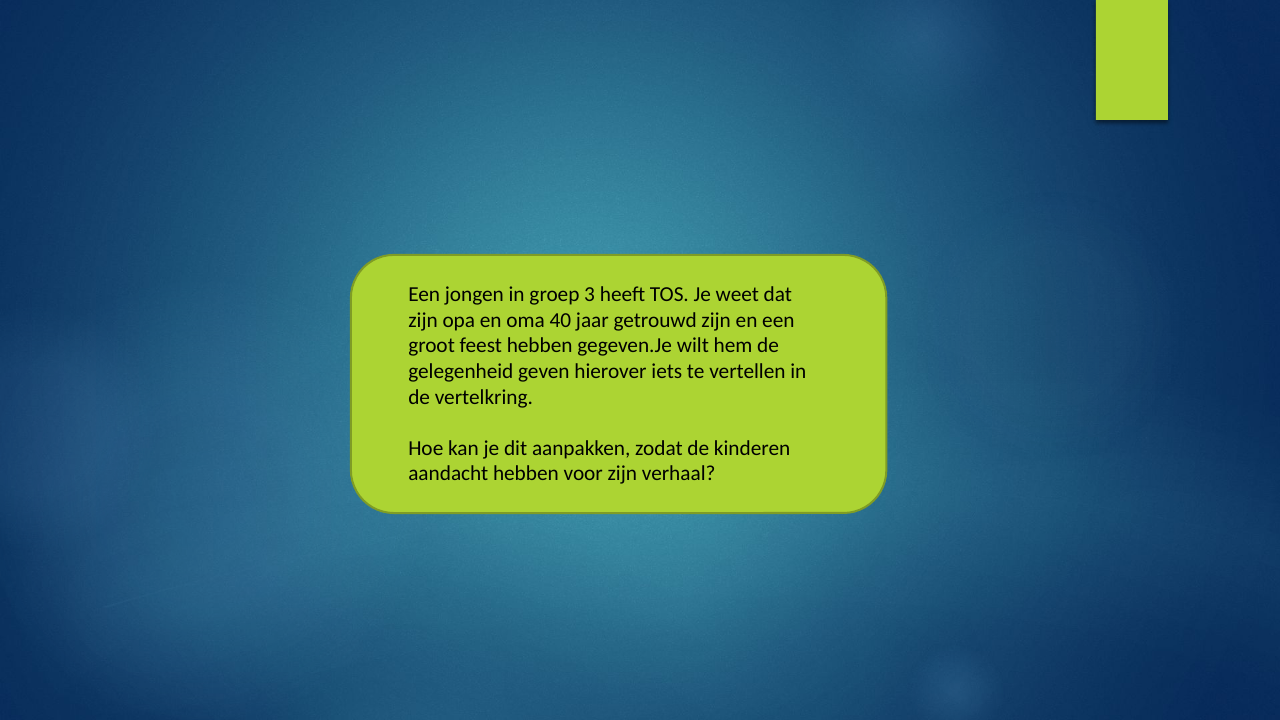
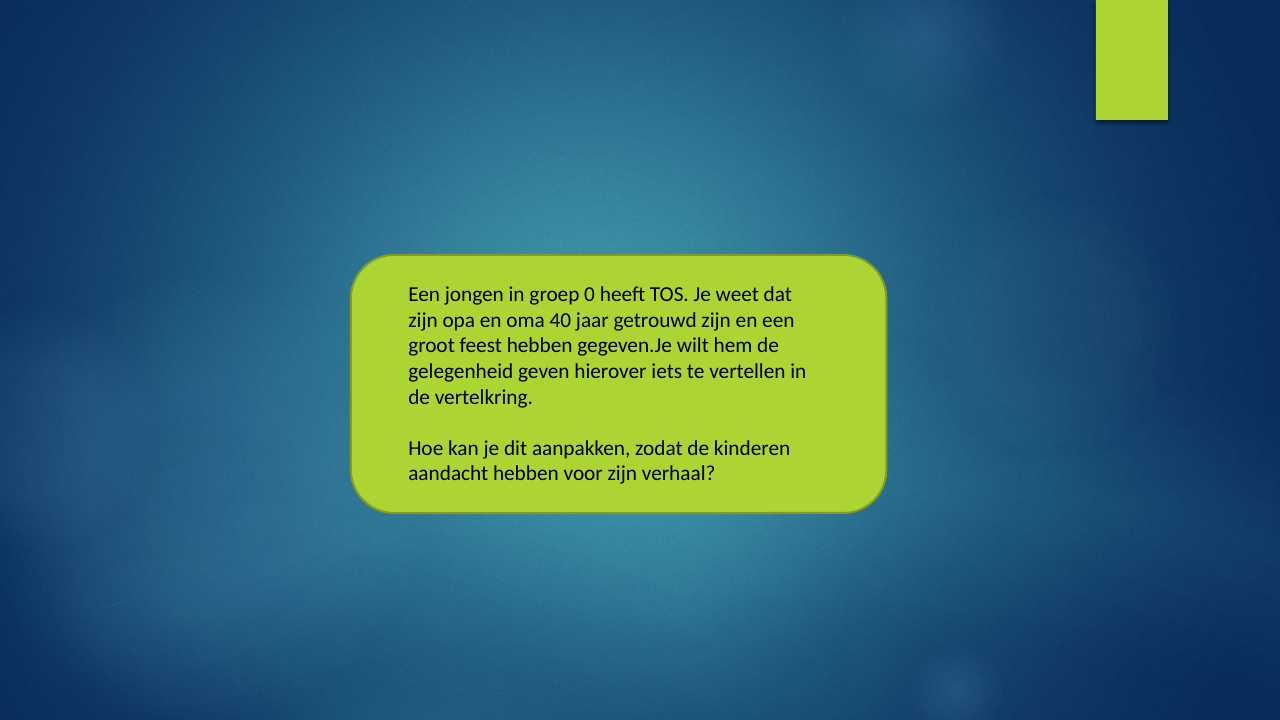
3: 3 -> 0
